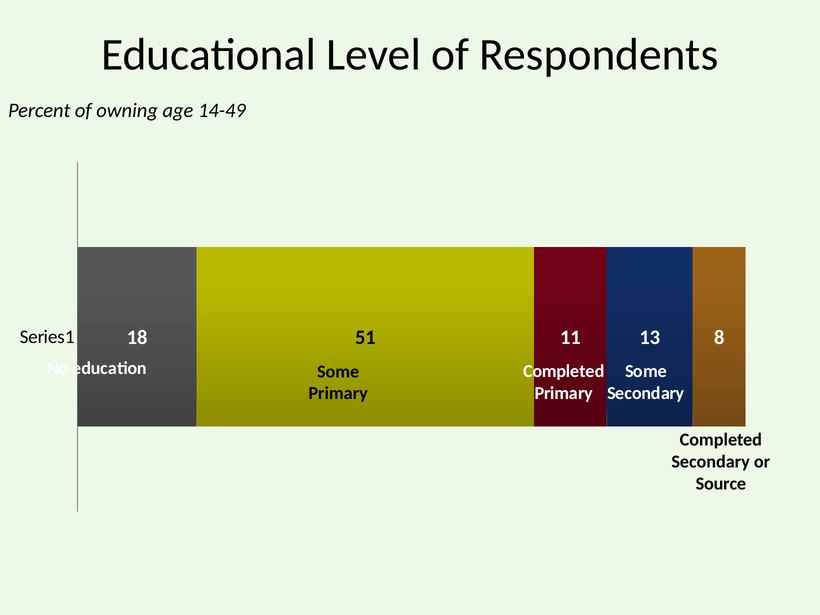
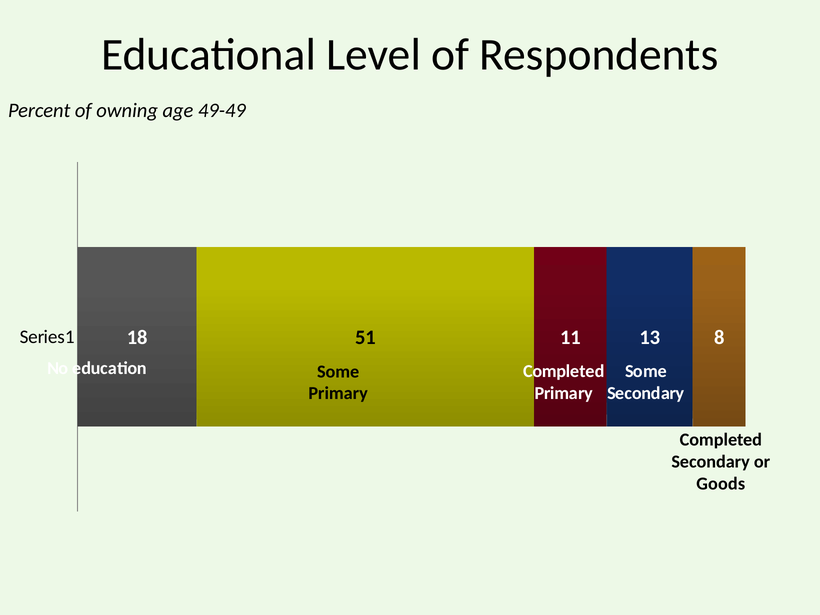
14-49: 14-49 -> 49-49
Source: Source -> Goods
